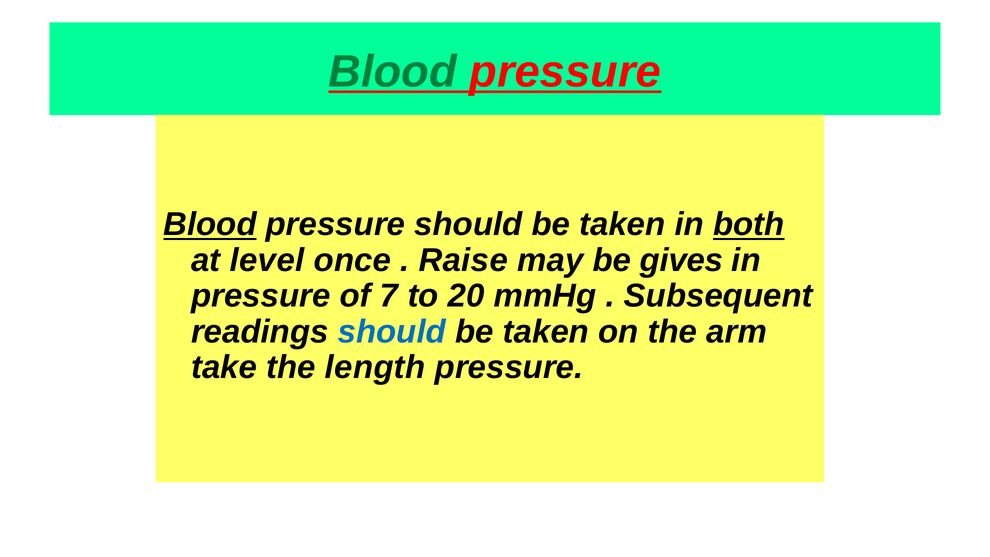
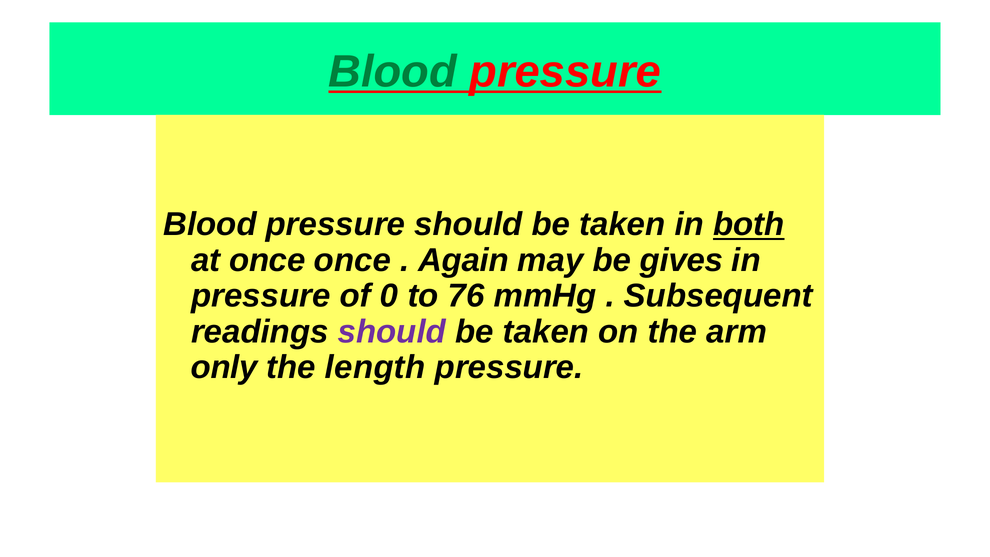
Blood at (210, 225) underline: present -> none
at level: level -> once
Raise: Raise -> Again
7: 7 -> 0
20: 20 -> 76
should at (392, 332) colour: blue -> purple
take: take -> only
